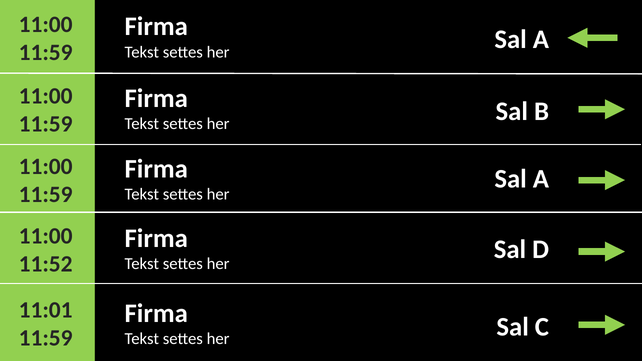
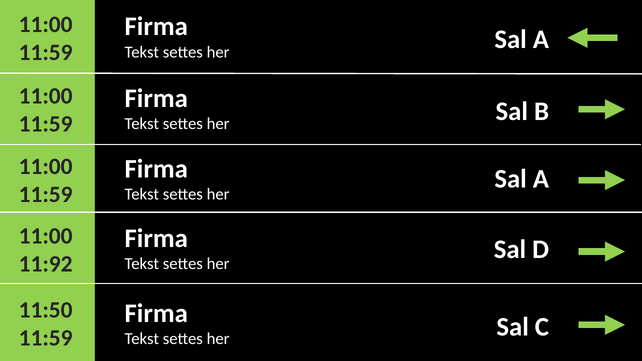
11:52: 11:52 -> 11:92
11:01: 11:01 -> 11:50
